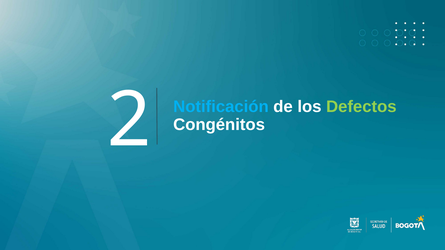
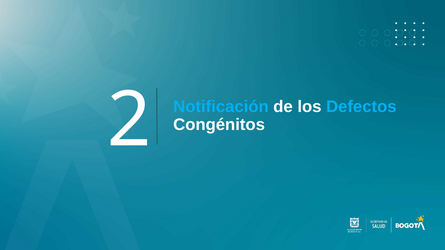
Defectos colour: light green -> light blue
